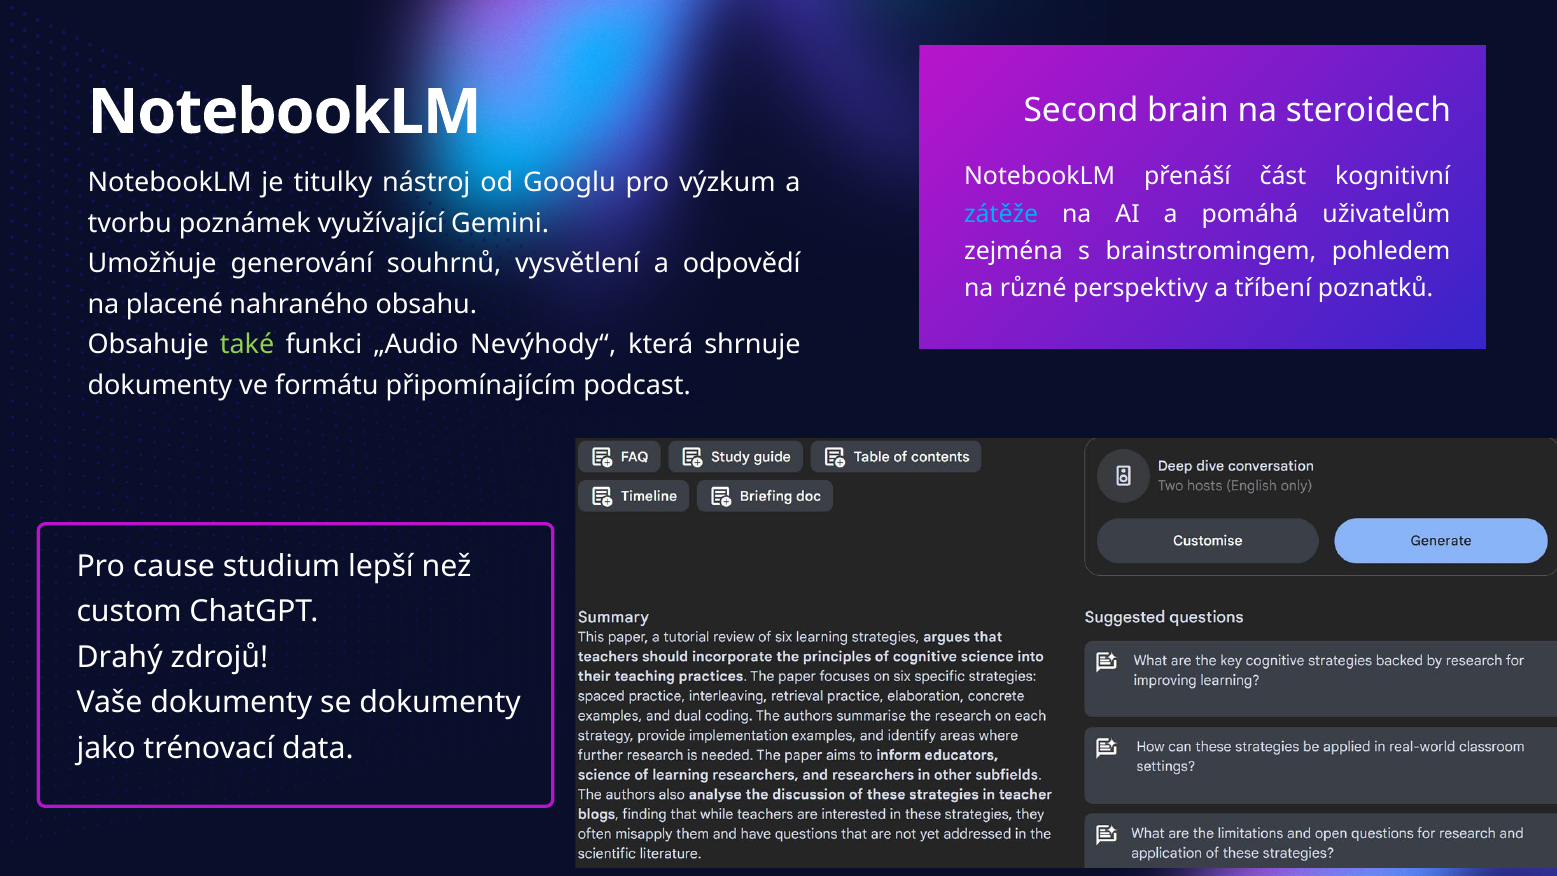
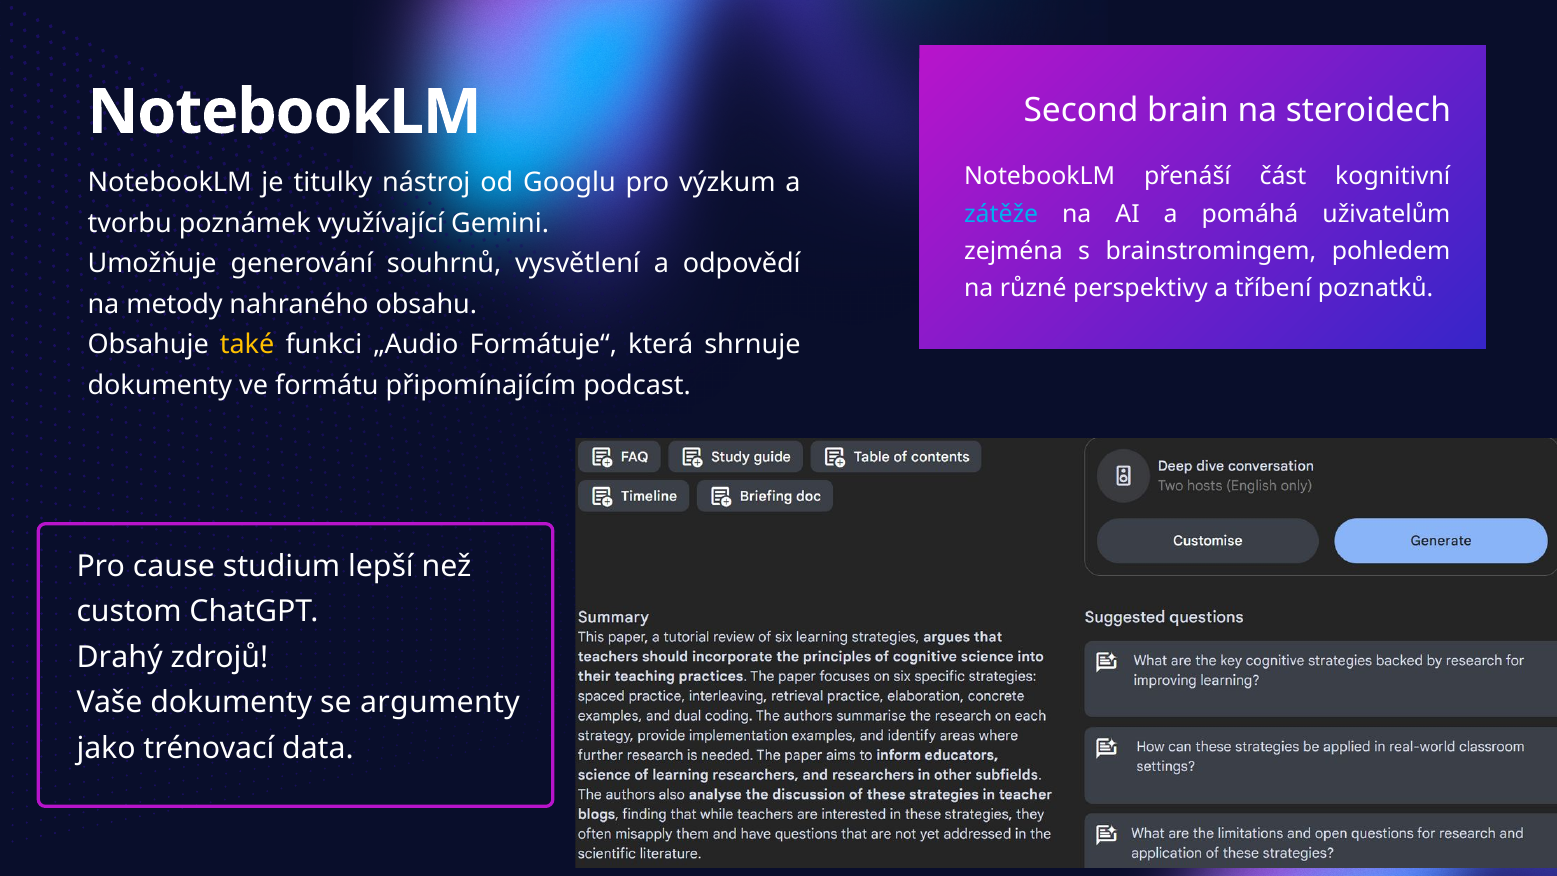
placené: placené -> metody
také colour: light green -> yellow
Nevýhody“: Nevýhody“ -> Formátuje“
se dokumenty: dokumenty -> argumenty
